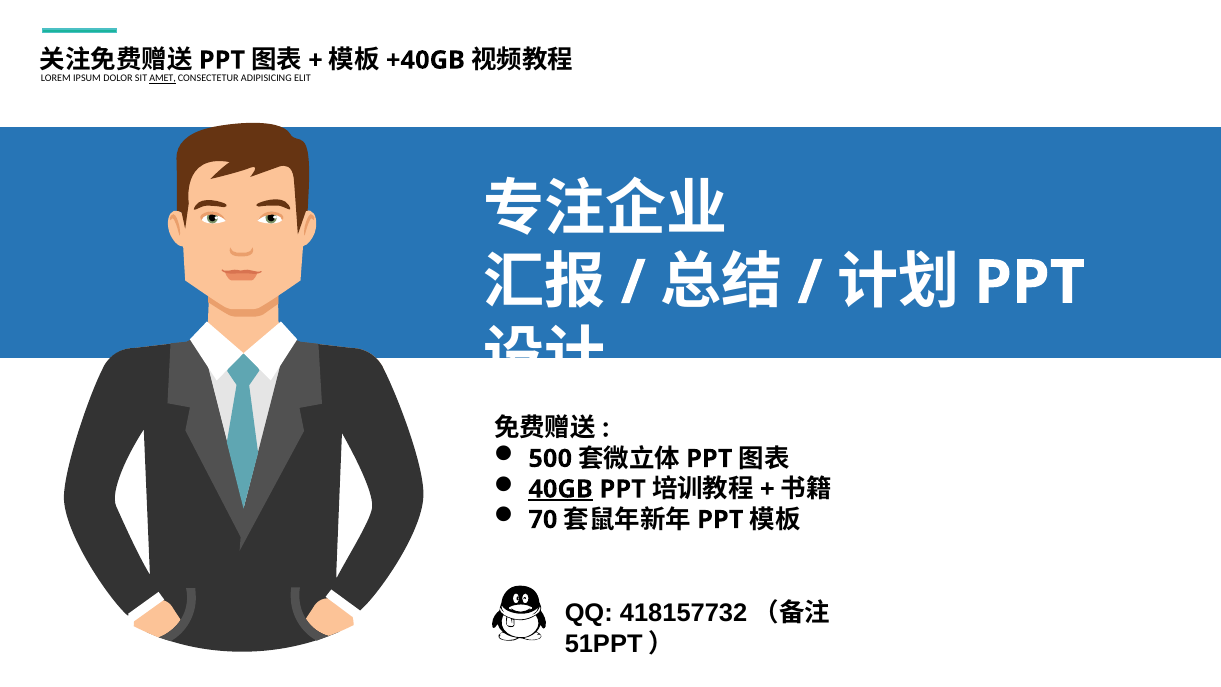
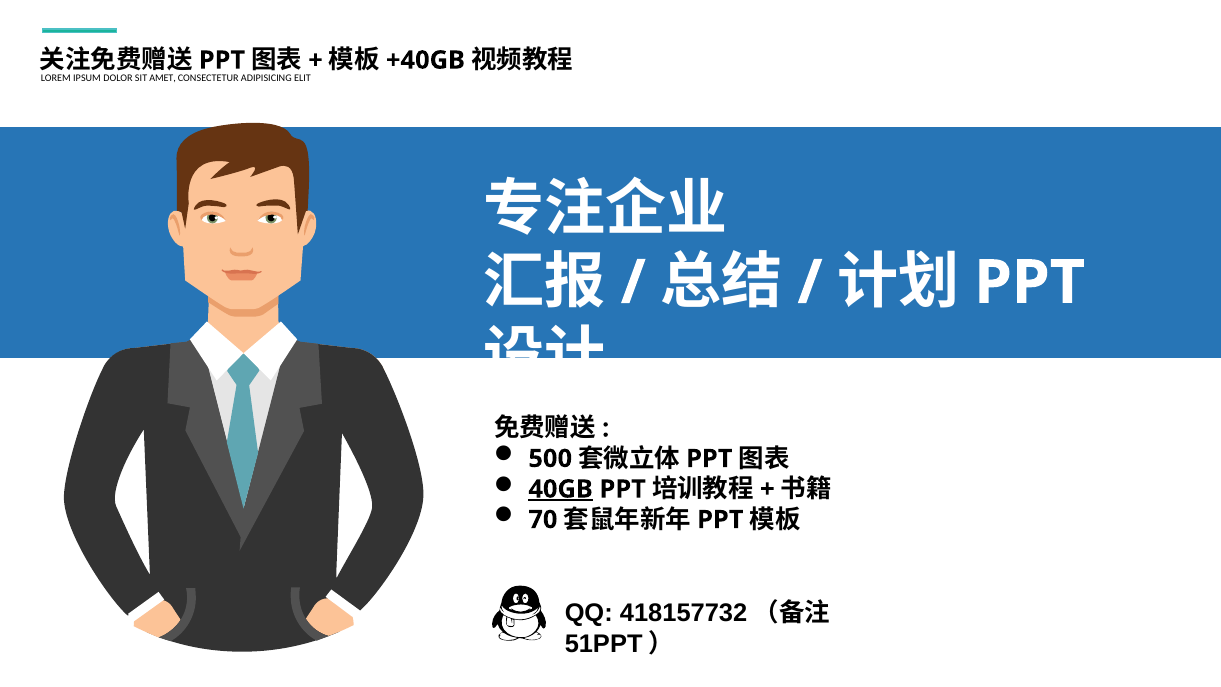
AMET underline: present -> none
